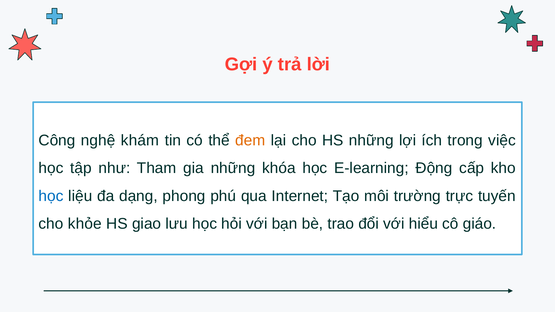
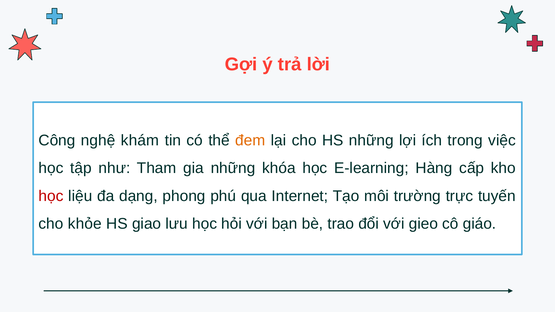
Động: Động -> Hàng
học at (51, 196) colour: blue -> red
hiểu: hiểu -> gieo
